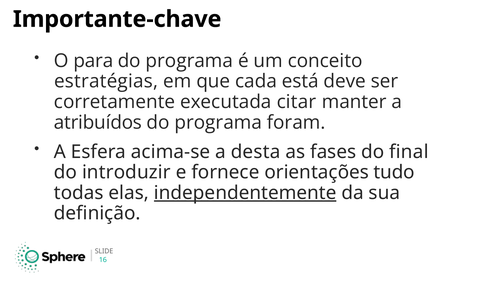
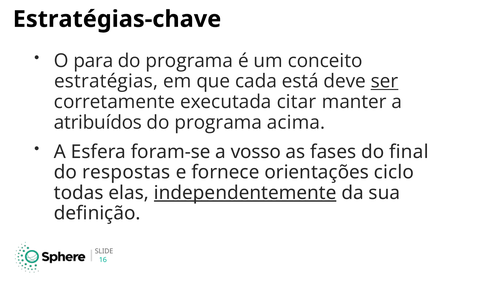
Importante-chave: Importante-chave -> Estratégias-chave
ser underline: none -> present
foram: foram -> acima
acima-se: acima-se -> foram-se
desta: desta -> vosso
introduzir: introduzir -> respostas
tudo: tudo -> ciclo
